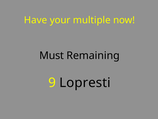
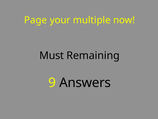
Have: Have -> Page
Lopresti: Lopresti -> Answers
